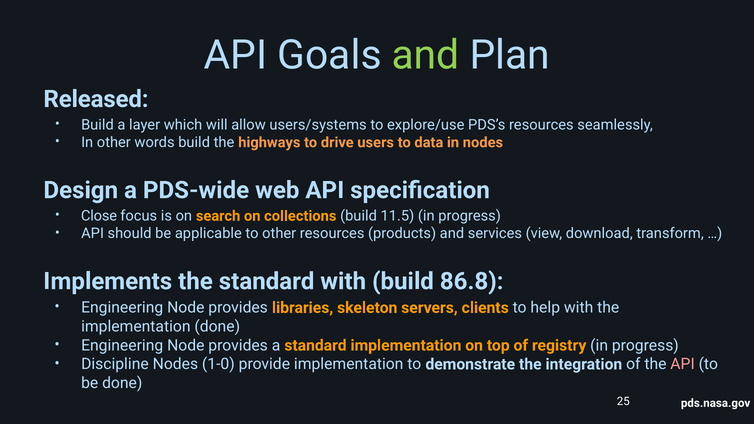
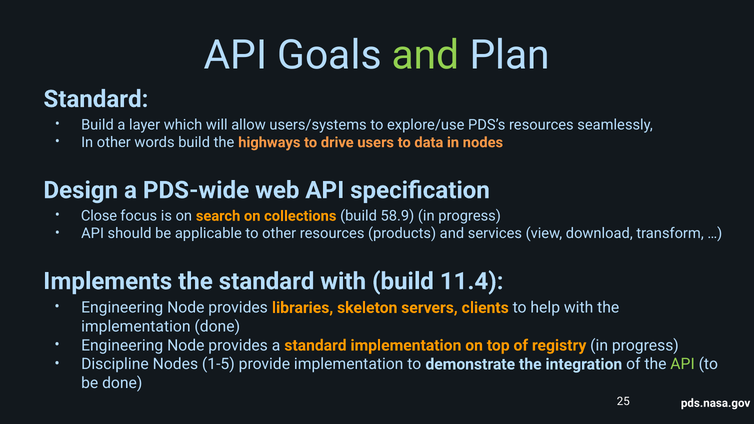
Released at (96, 99): Released -> Standard
11.5: 11.5 -> 58.9
86.8: 86.8 -> 11.4
1-0: 1-0 -> 1-5
API at (683, 364) colour: pink -> light green
